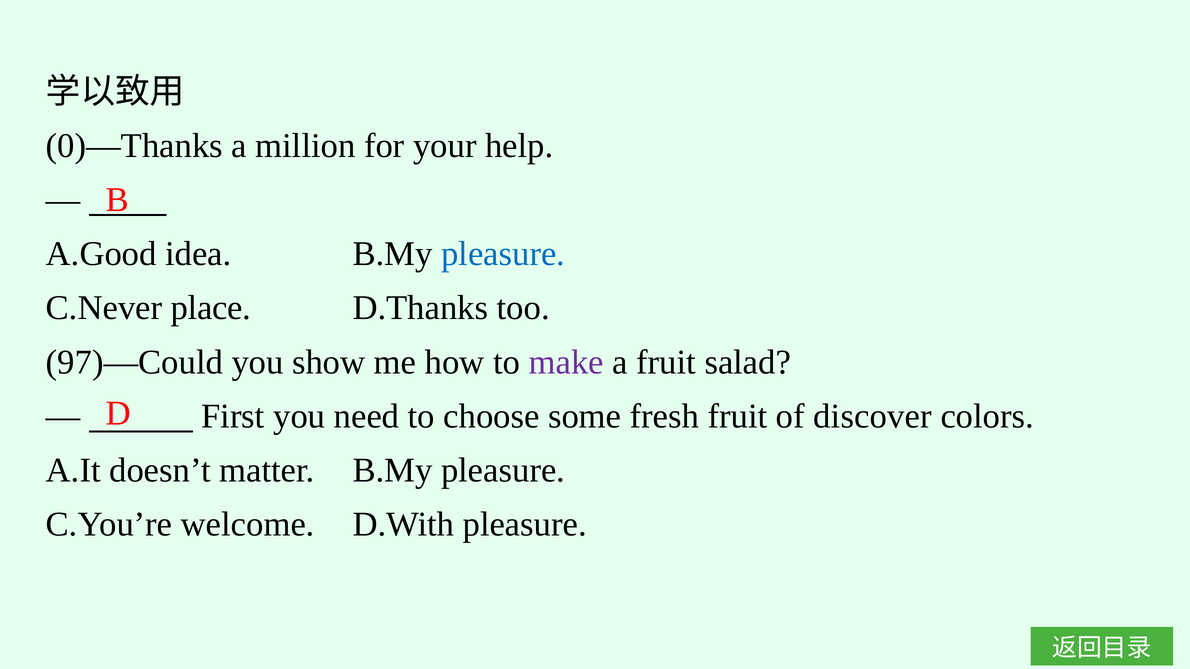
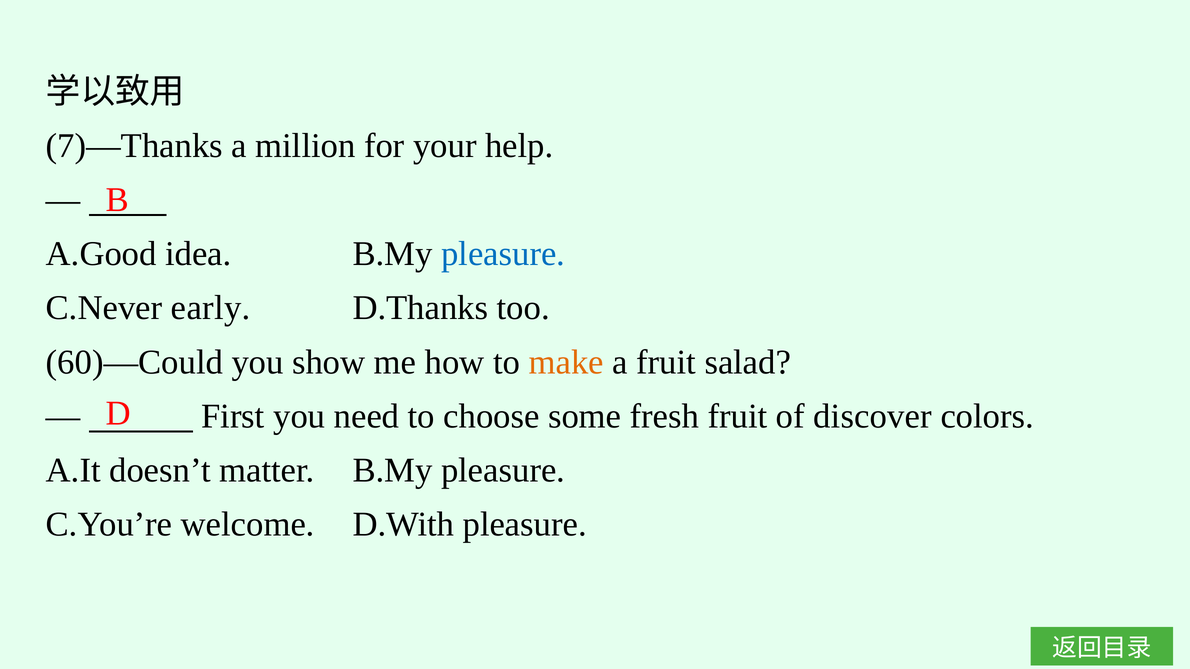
0)—Thanks: 0)—Thanks -> 7)—Thanks
place: place -> early
97)—Could: 97)—Could -> 60)—Could
make colour: purple -> orange
